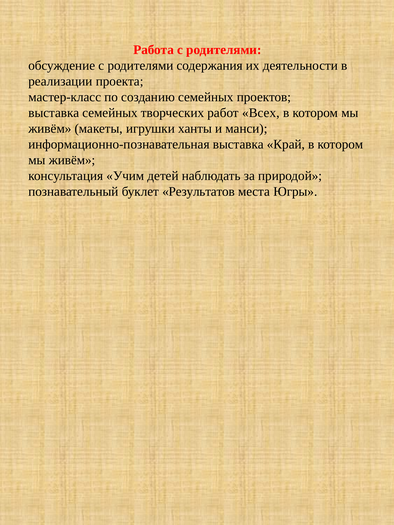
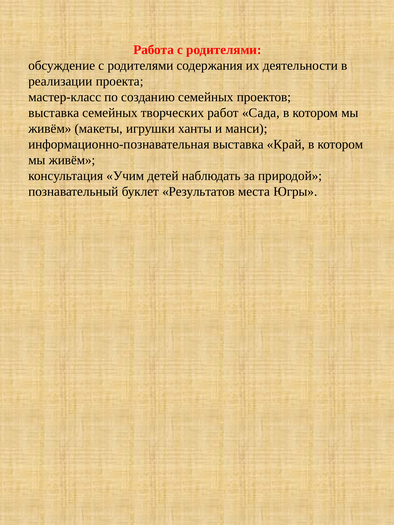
Всех: Всех -> Сада
